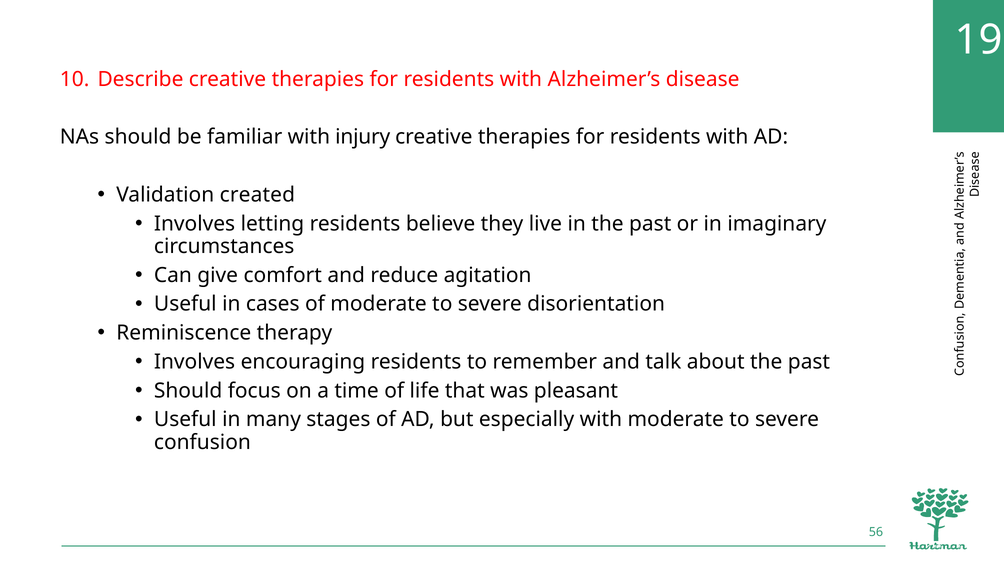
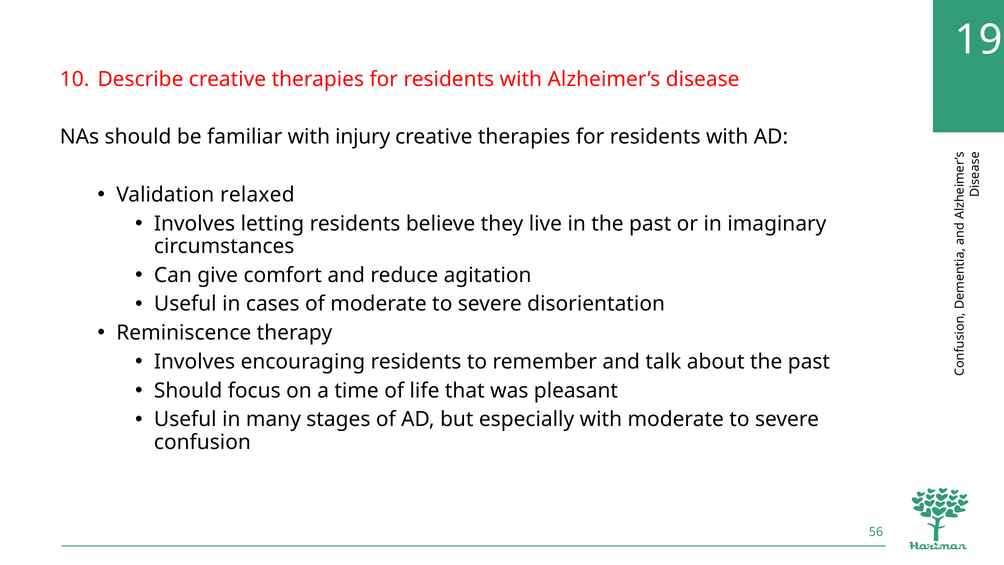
created: created -> relaxed
